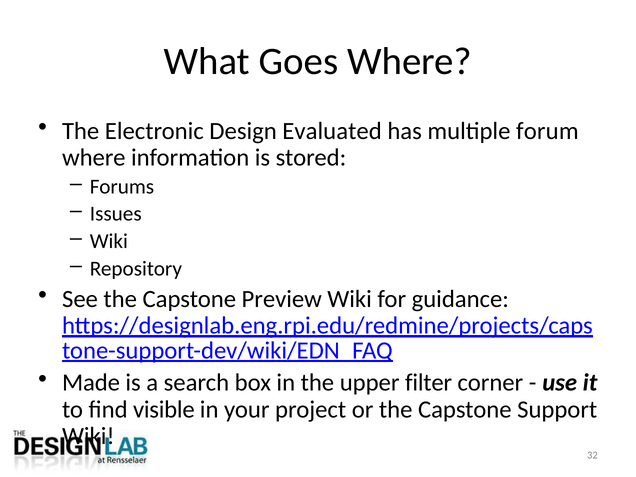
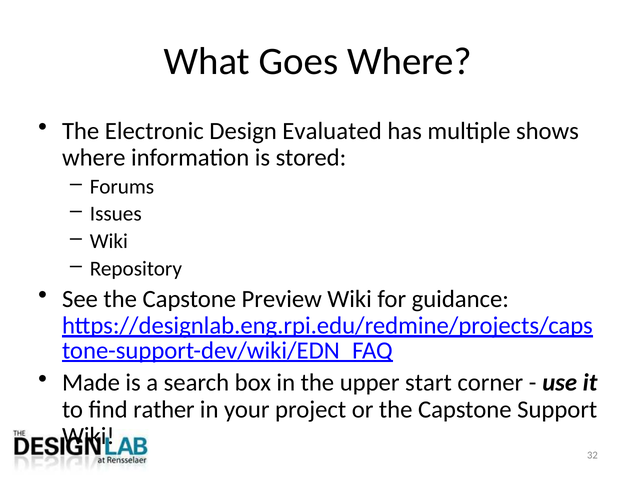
forum: forum -> shows
filter: filter -> start
visible: visible -> rather
